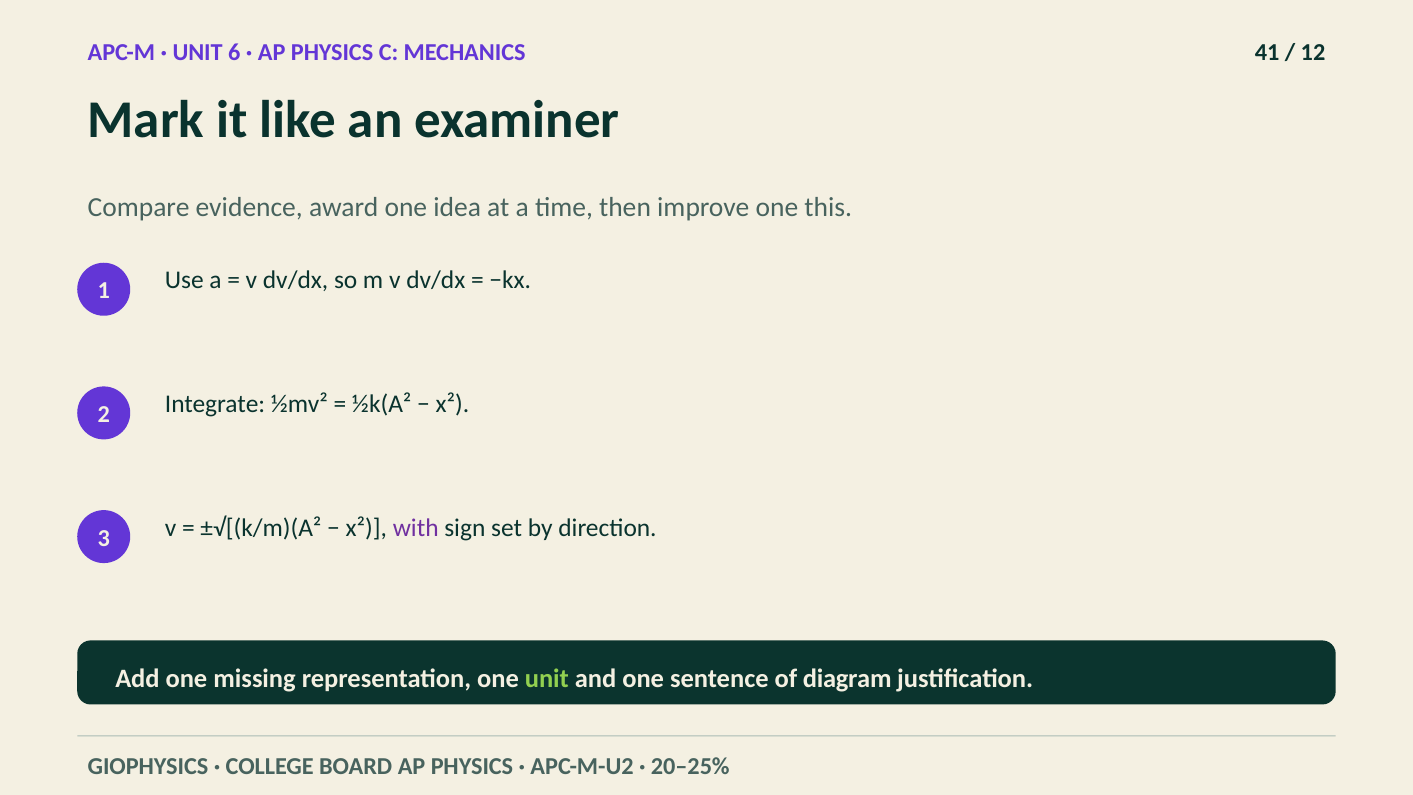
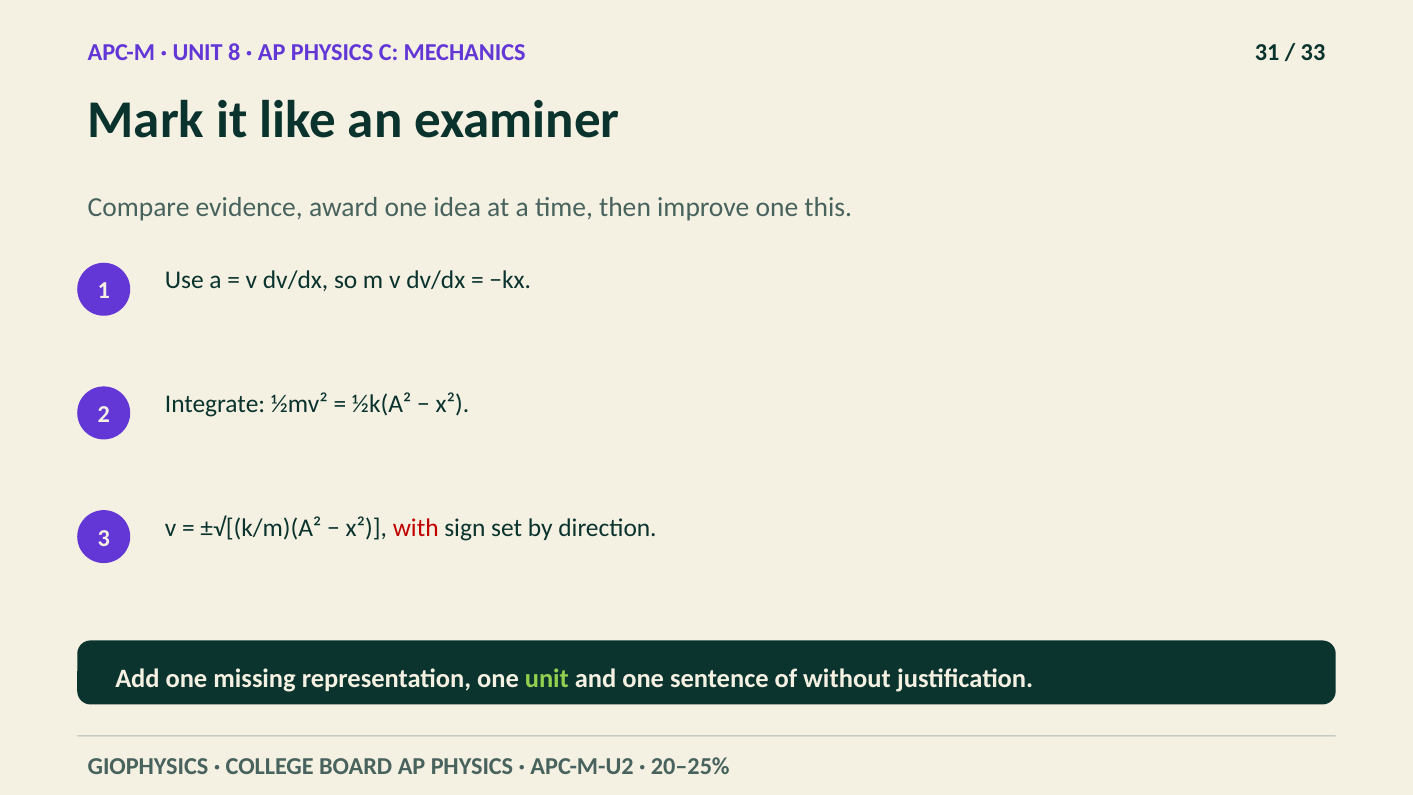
6: 6 -> 8
41: 41 -> 31
12: 12 -> 33
with colour: purple -> red
diagram: diagram -> without
